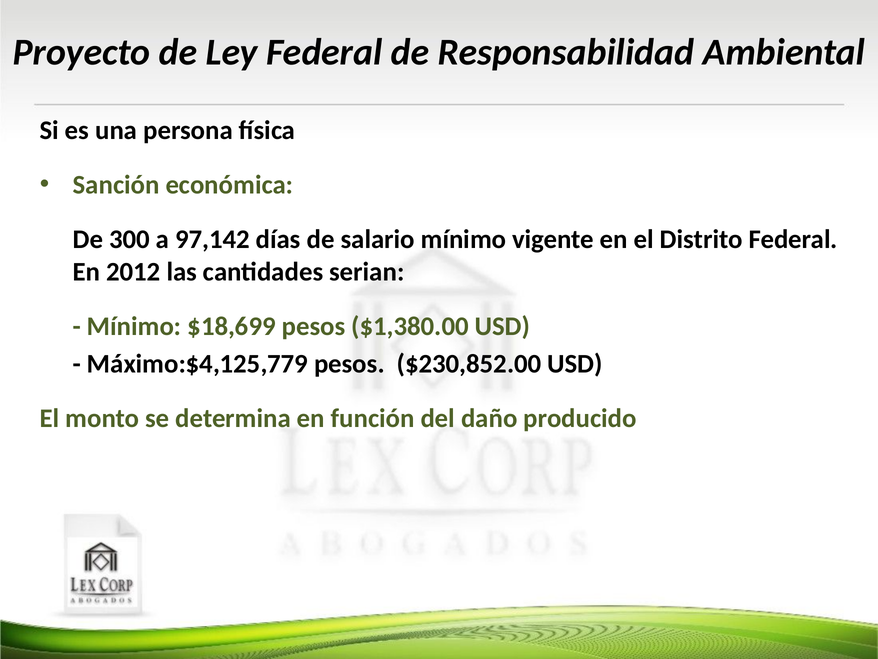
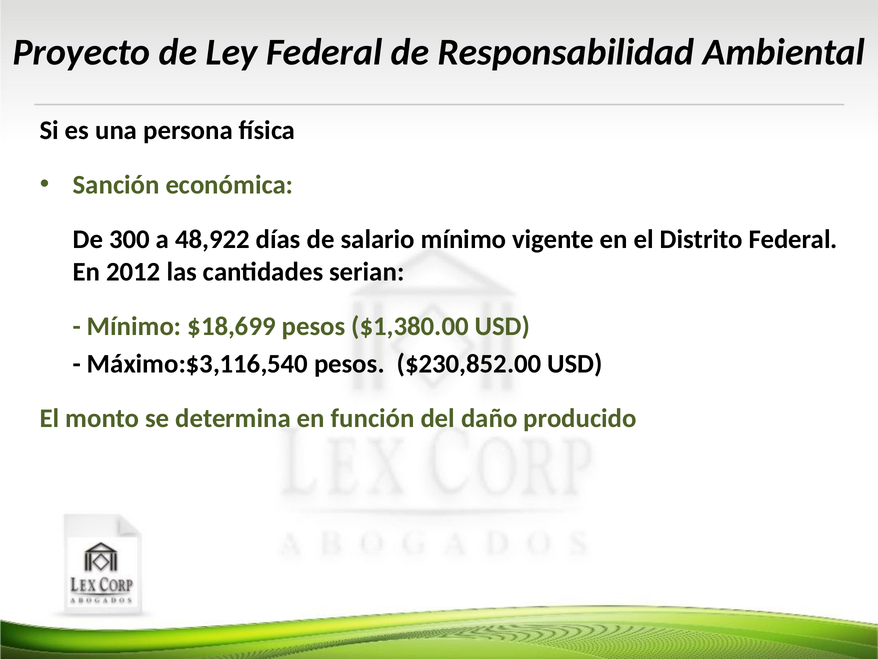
97,142: 97,142 -> 48,922
Máximo:$4,125,779: Máximo:$4,125,779 -> Máximo:$3,116,540
